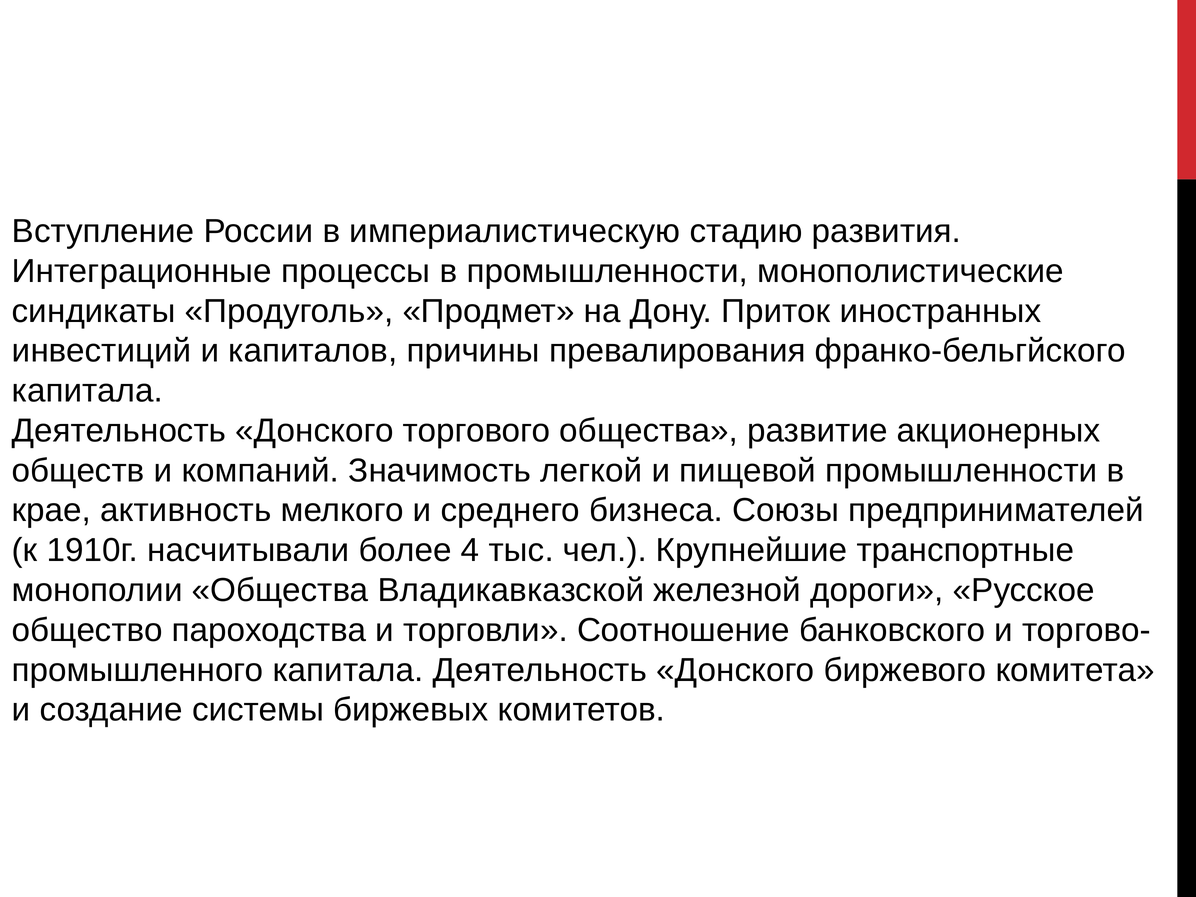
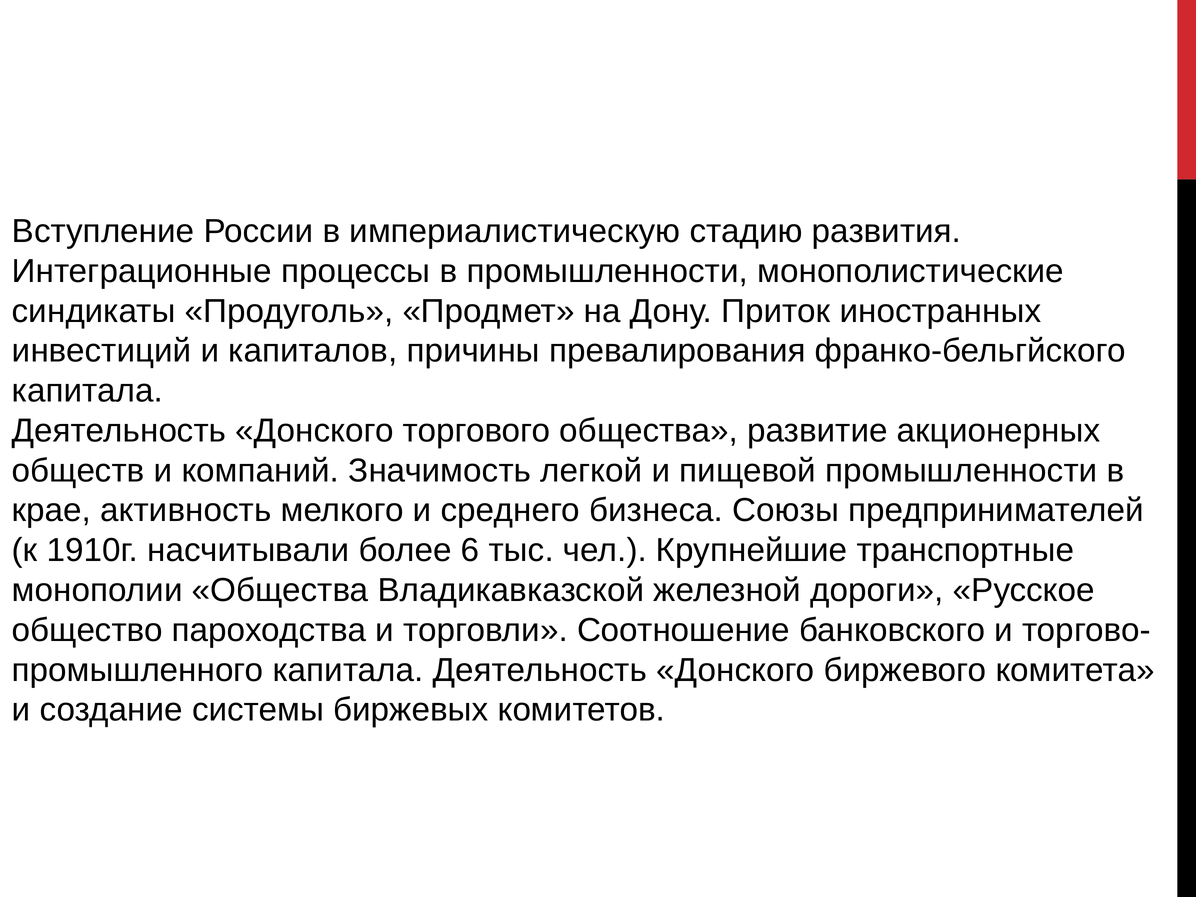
4: 4 -> 6
